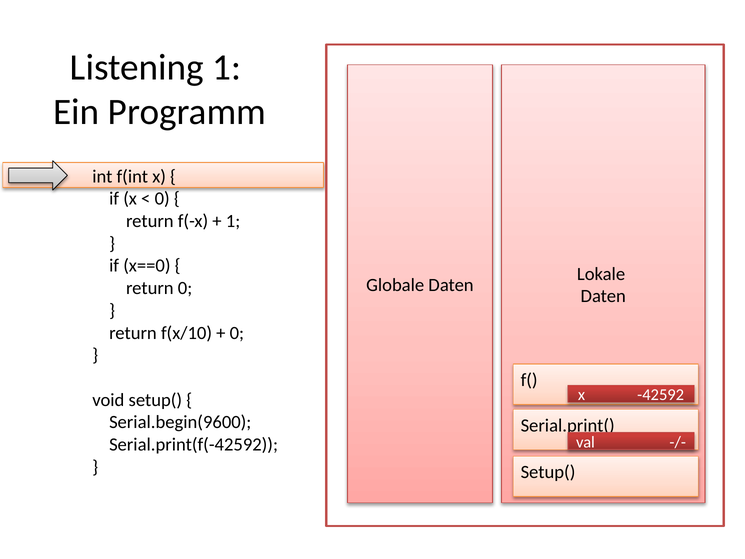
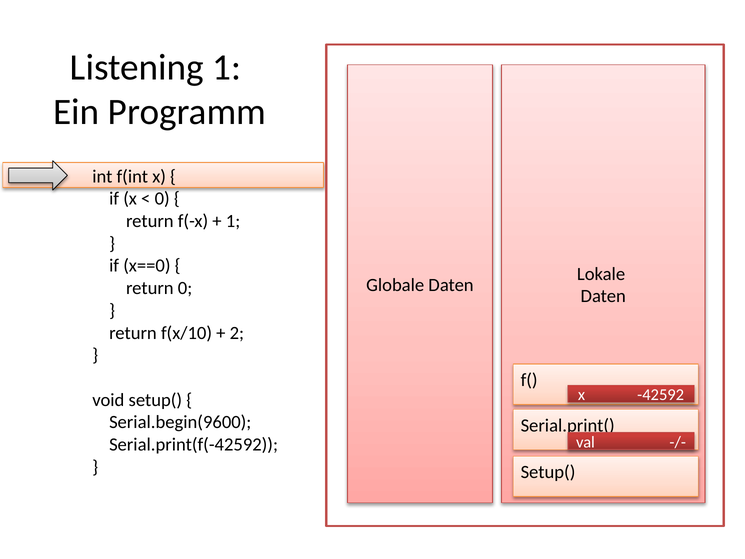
0 at (237, 333): 0 -> 2
